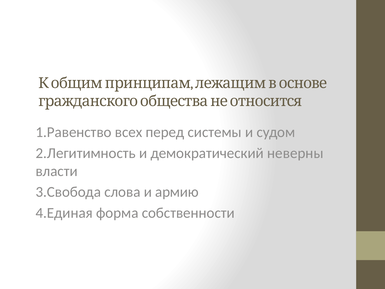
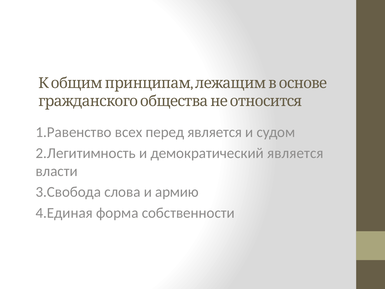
перед системы: системы -> является
демократический неверны: неверны -> является
